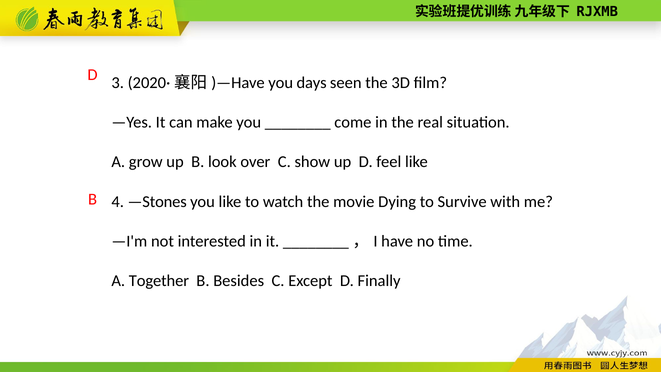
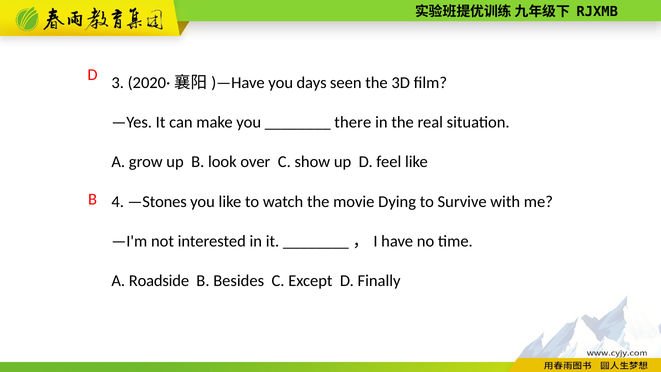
come: come -> there
Together: Together -> Roadside
